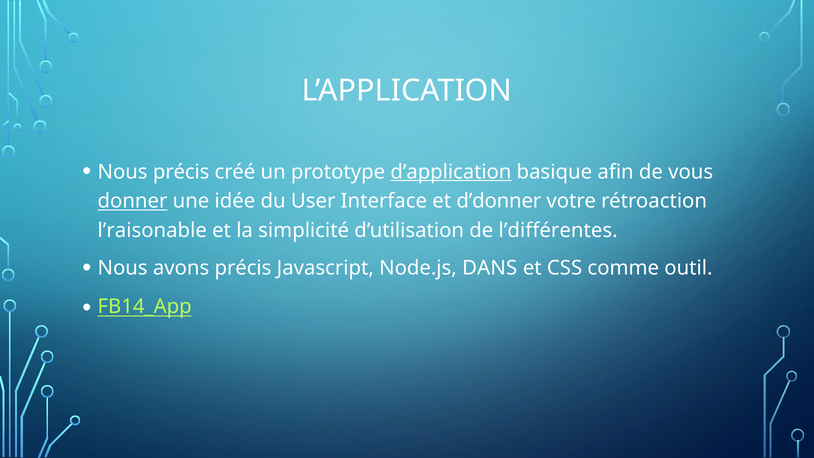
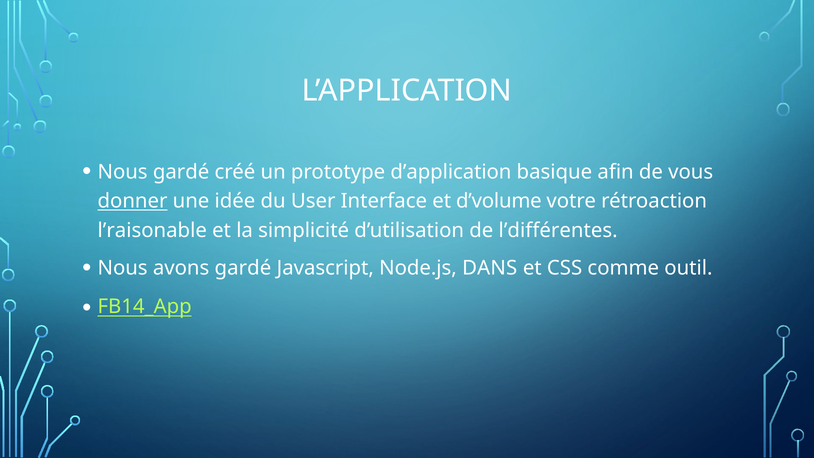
Nous précis: précis -> gardé
d’application underline: present -> none
d’donner: d’donner -> d’volume
avons précis: précis -> gardé
